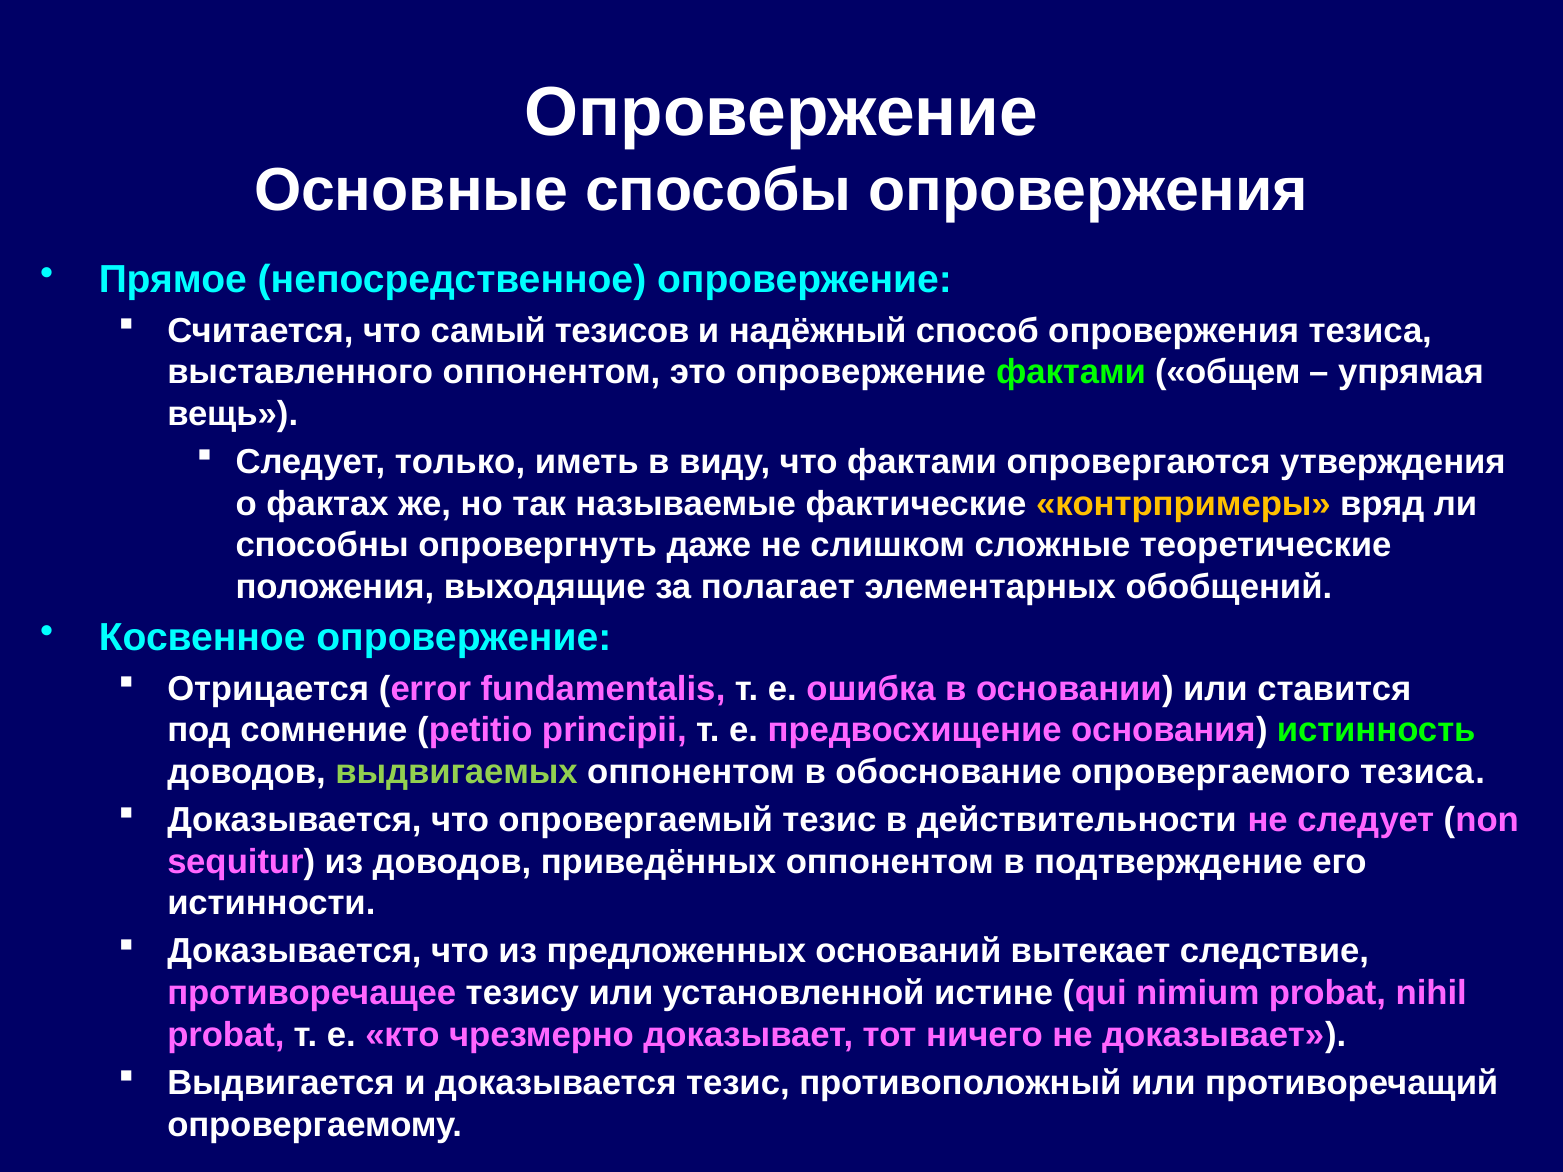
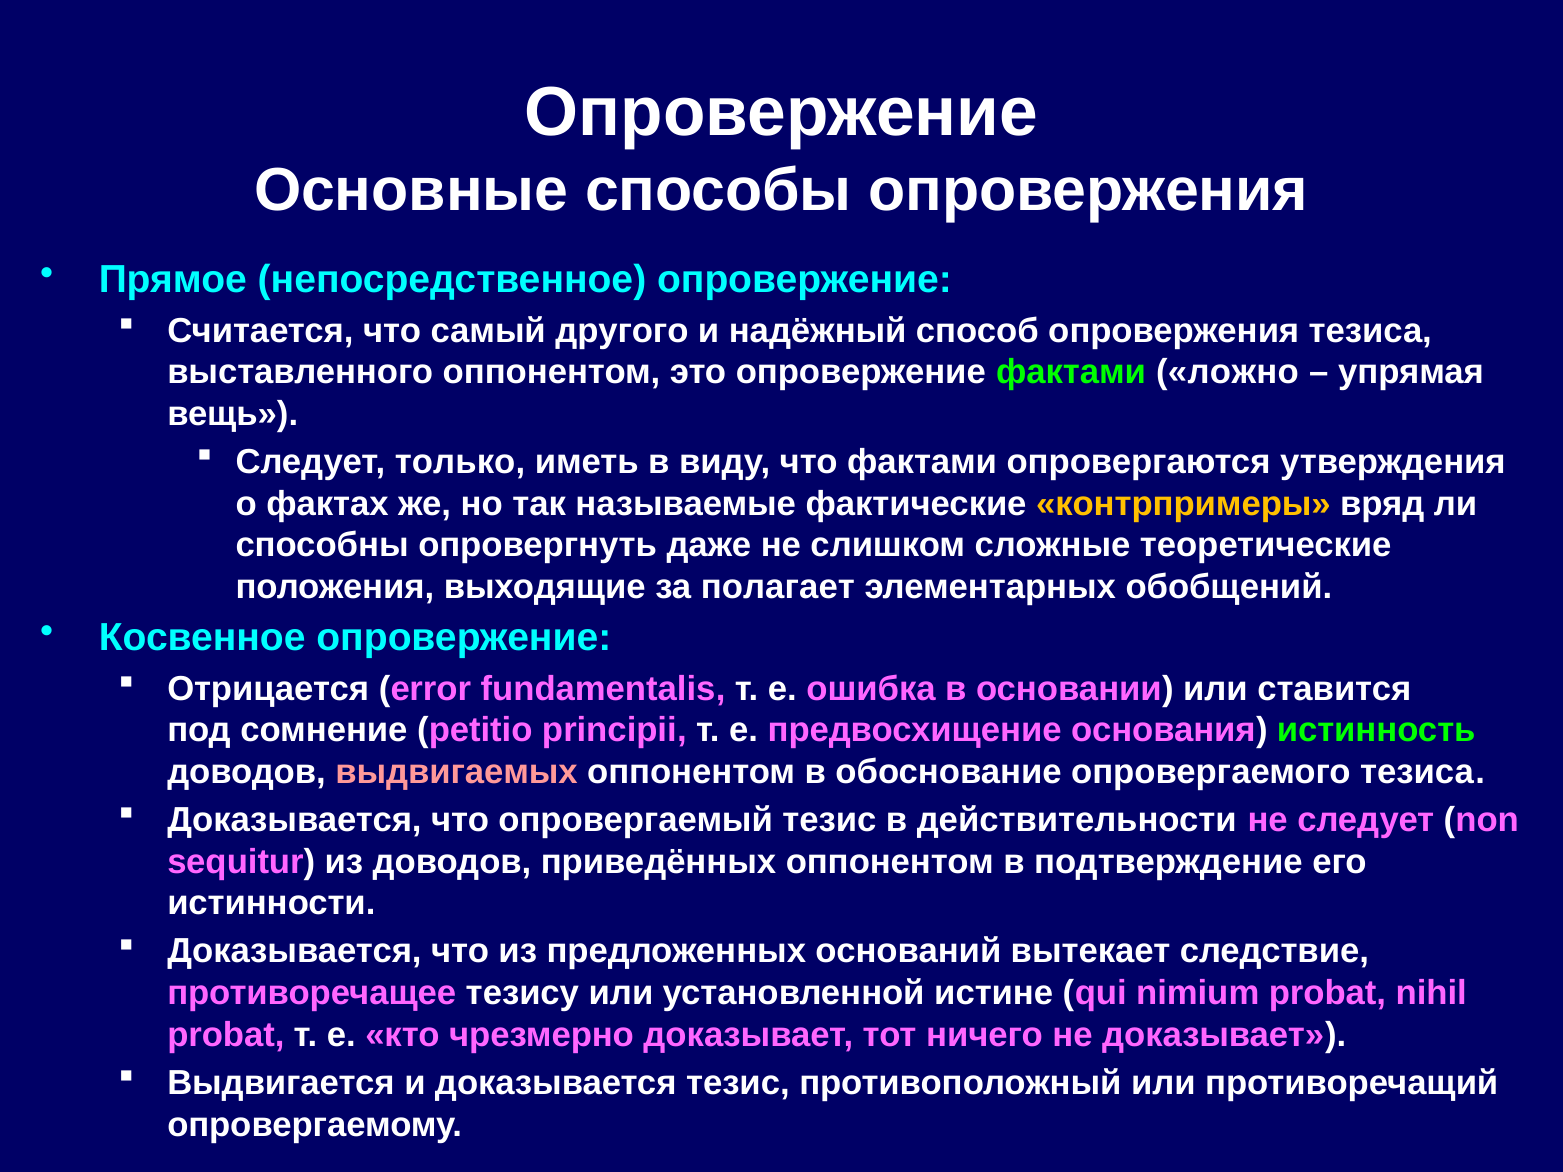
тезисов: тезисов -> другого
общем: общем -> ложно
выдвигаемых colour: light green -> pink
